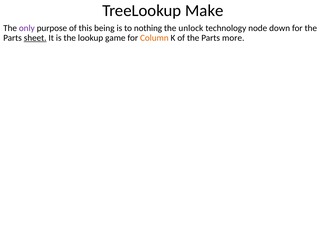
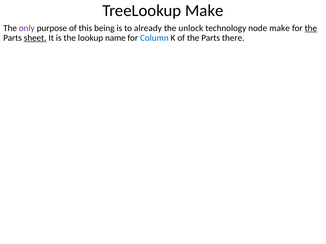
nothing: nothing -> already
node down: down -> make
the at (311, 28) underline: none -> present
game: game -> name
Column colour: orange -> blue
more: more -> there
